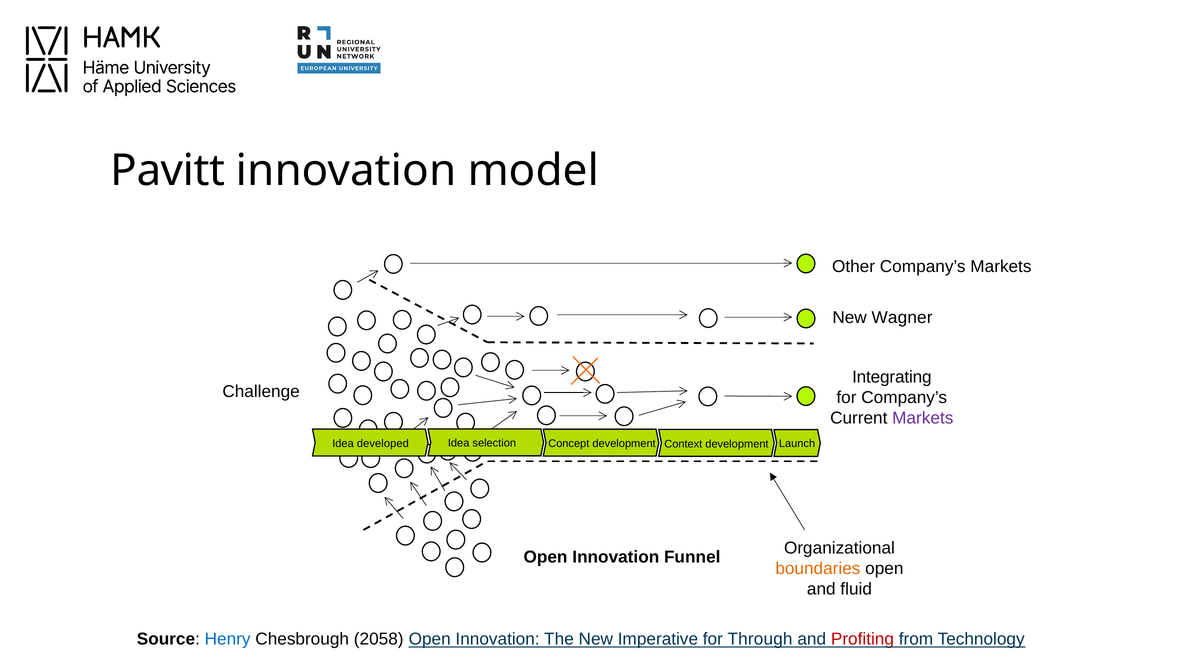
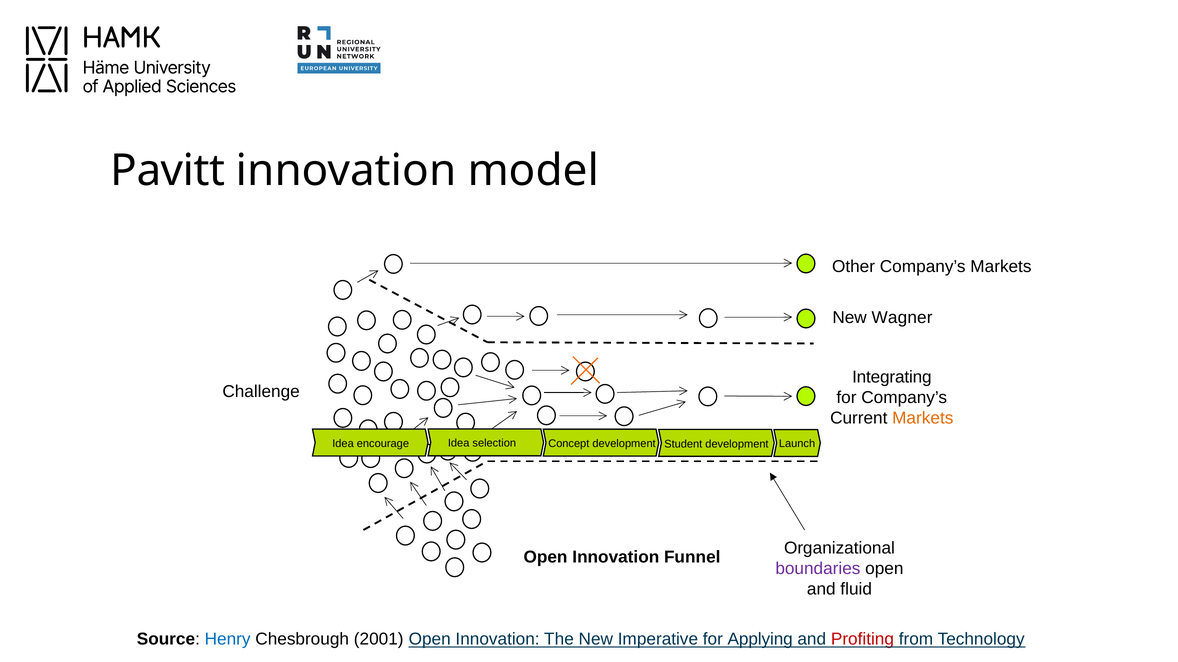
Markets at (923, 419) colour: purple -> orange
developed: developed -> encourage
Context: Context -> Student
boundaries colour: orange -> purple
2058: 2058 -> 2001
Through: Through -> Applying
